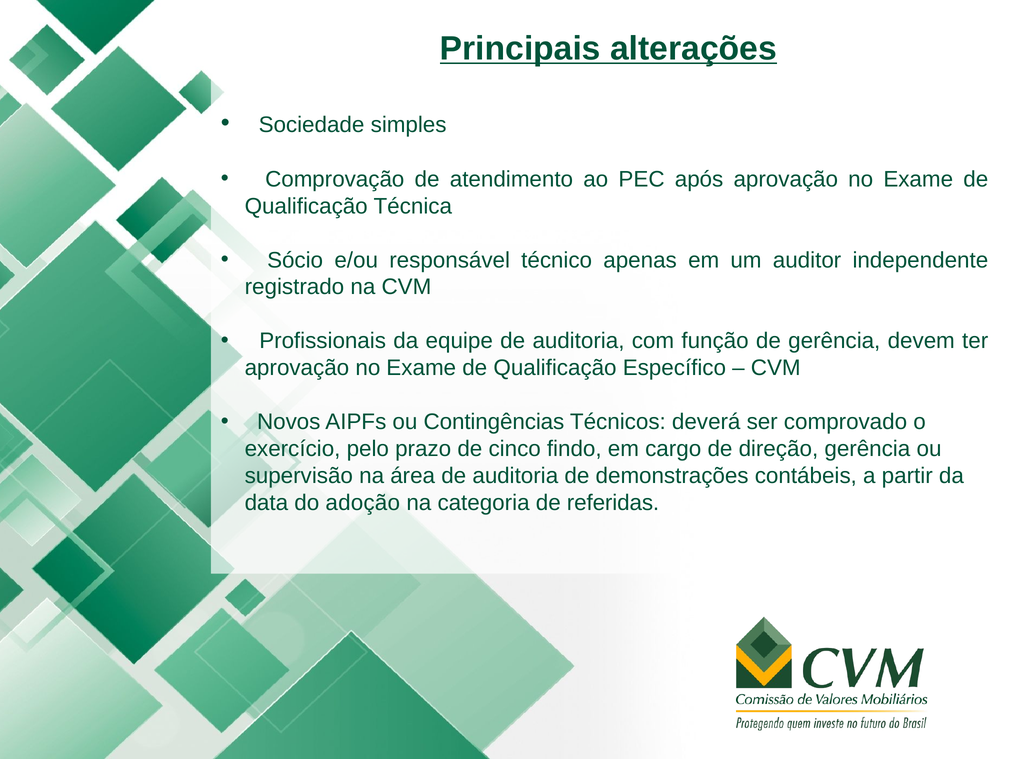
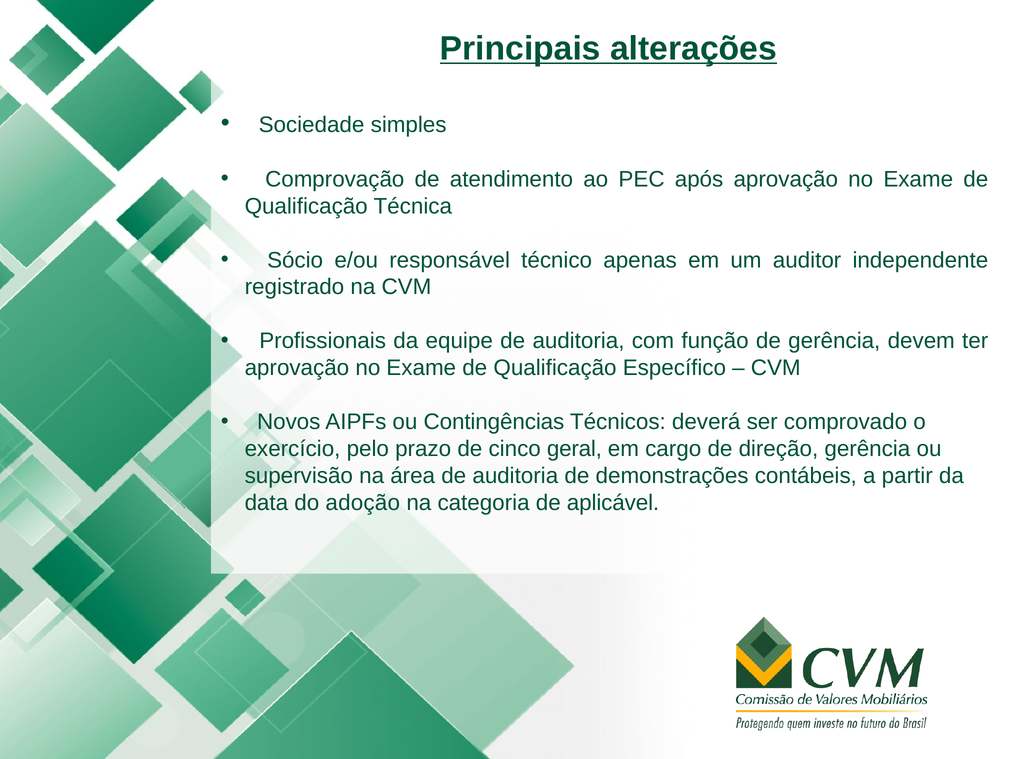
findo: findo -> geral
referidas: referidas -> aplicável
